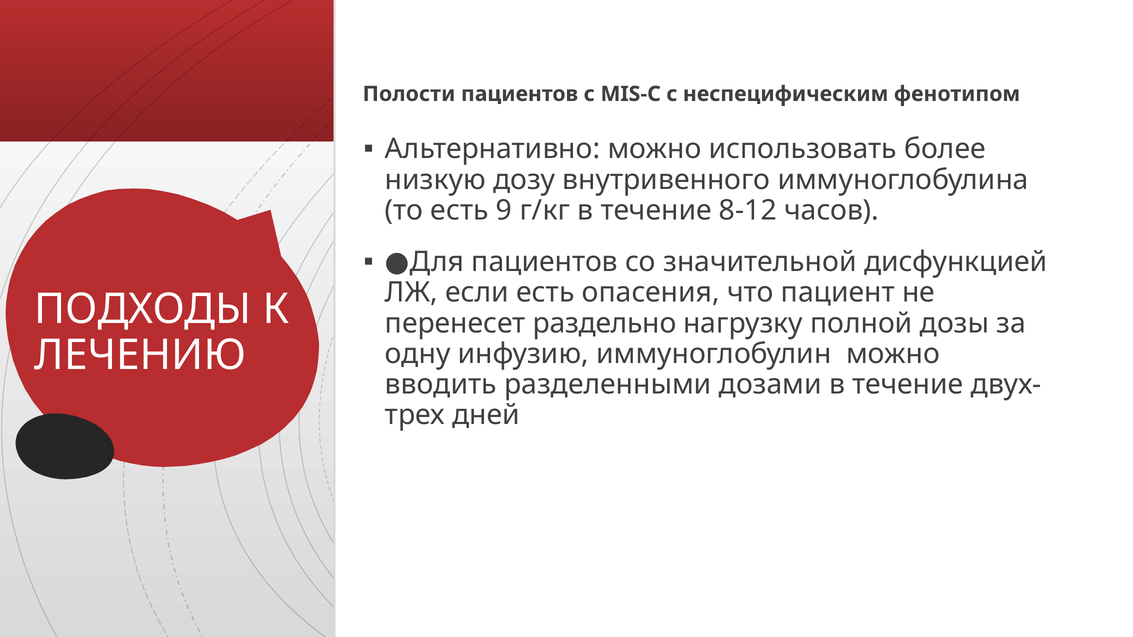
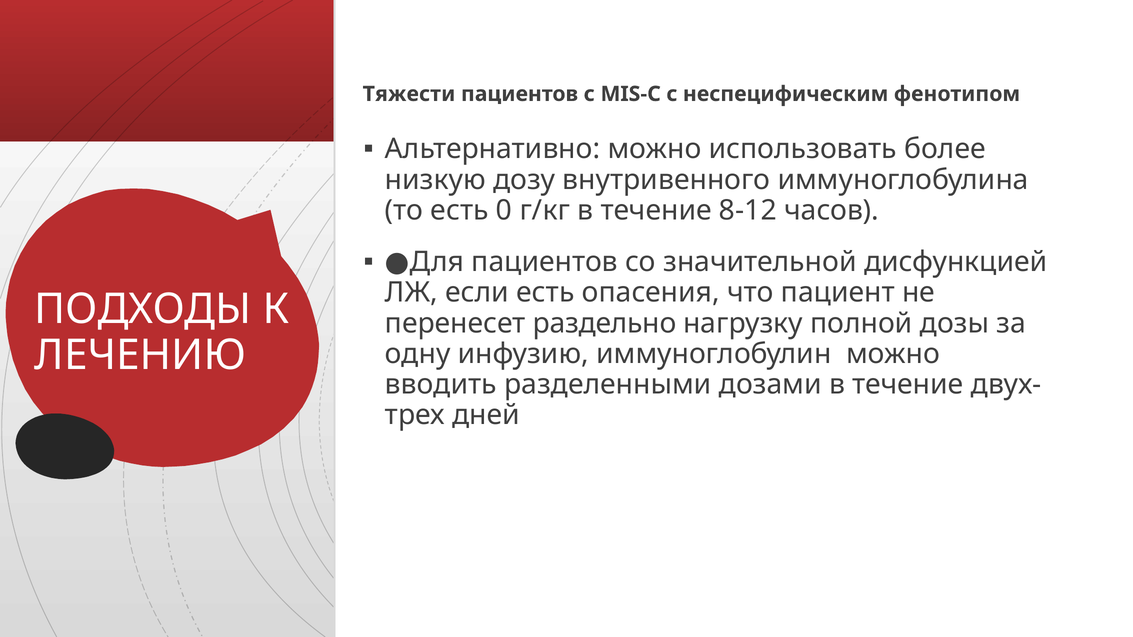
Полости: Полости -> Тяжести
9: 9 -> 0
